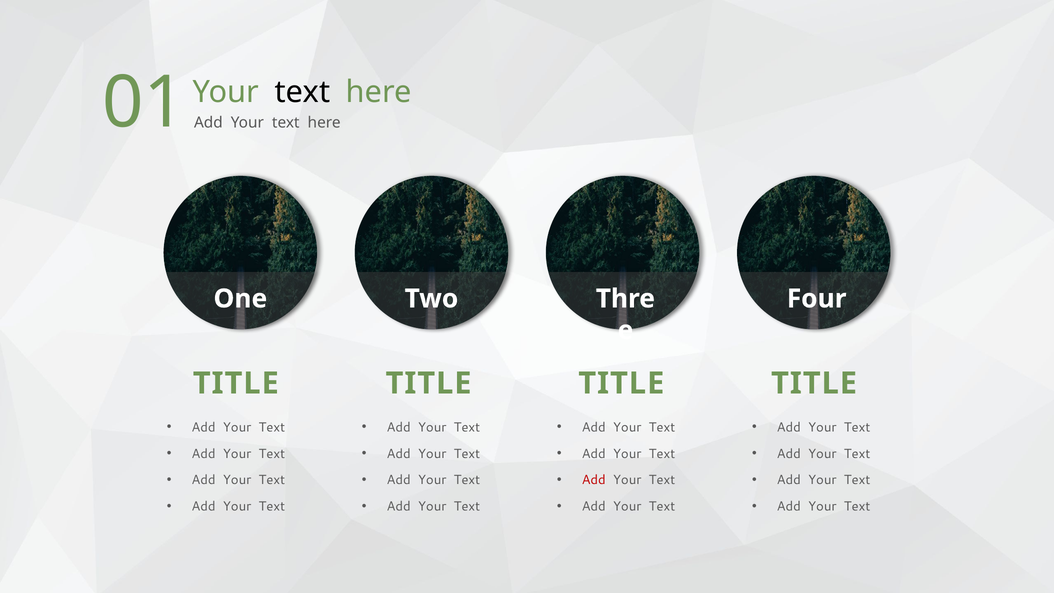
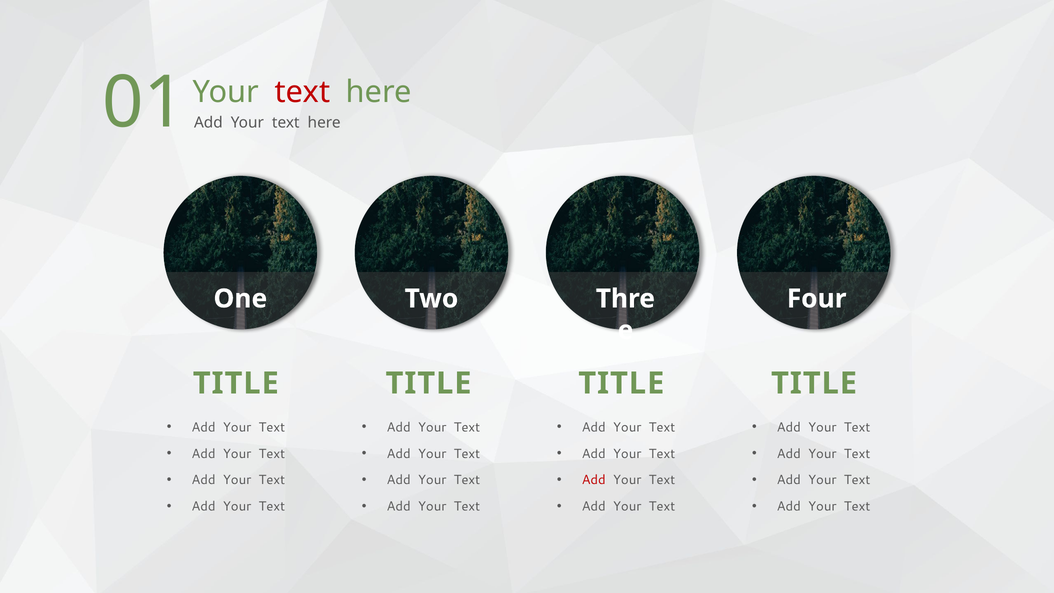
text at (302, 92) colour: black -> red
